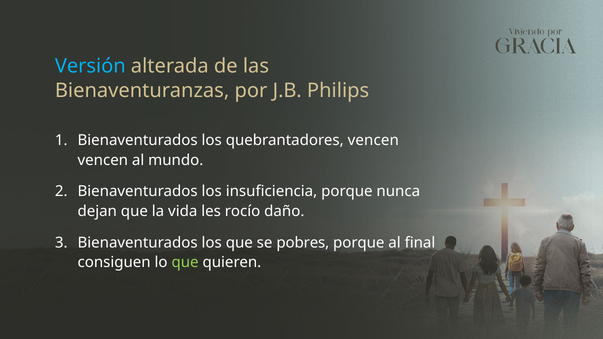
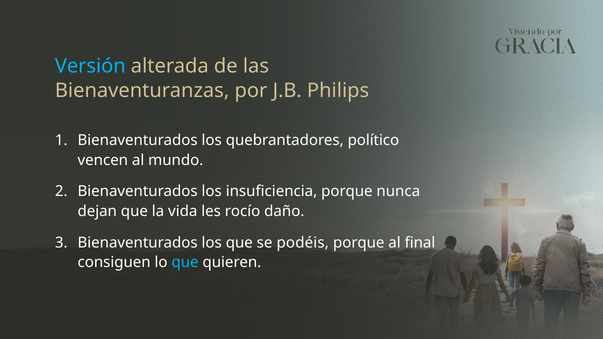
quebrantadores vencen: vencen -> político
pobres: pobres -> podéis
que at (185, 263) colour: light green -> light blue
